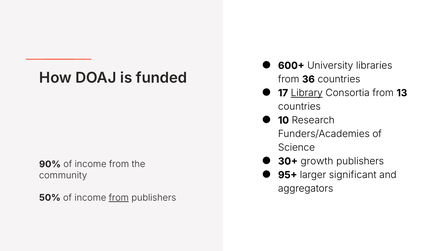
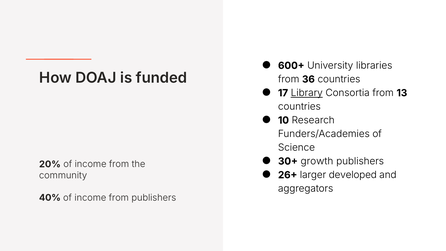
90%: 90% -> 20%
95+: 95+ -> 26+
significant: significant -> developed
50%: 50% -> 40%
from at (119, 198) underline: present -> none
